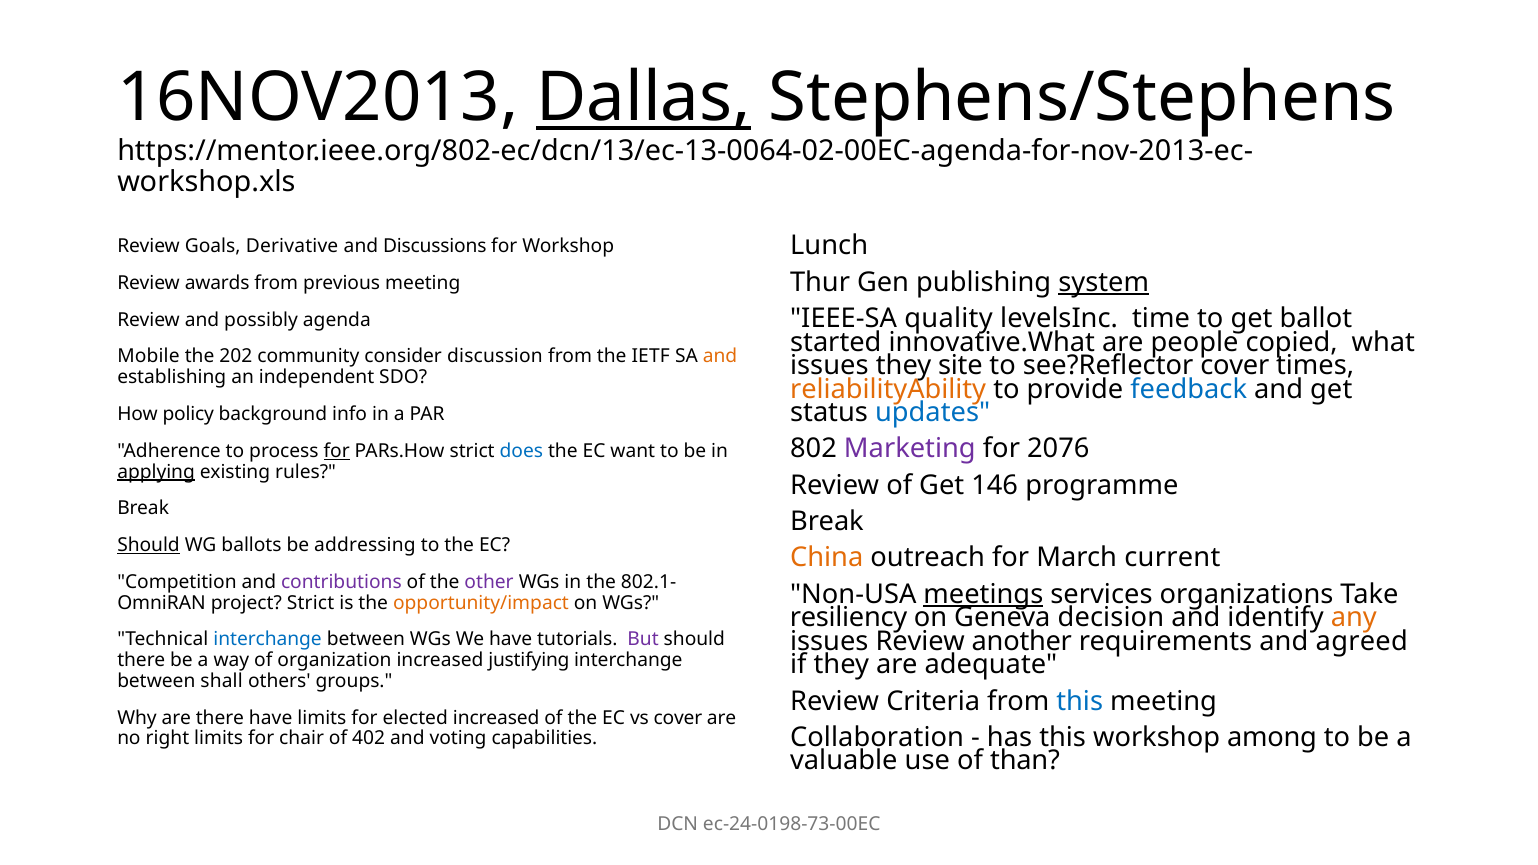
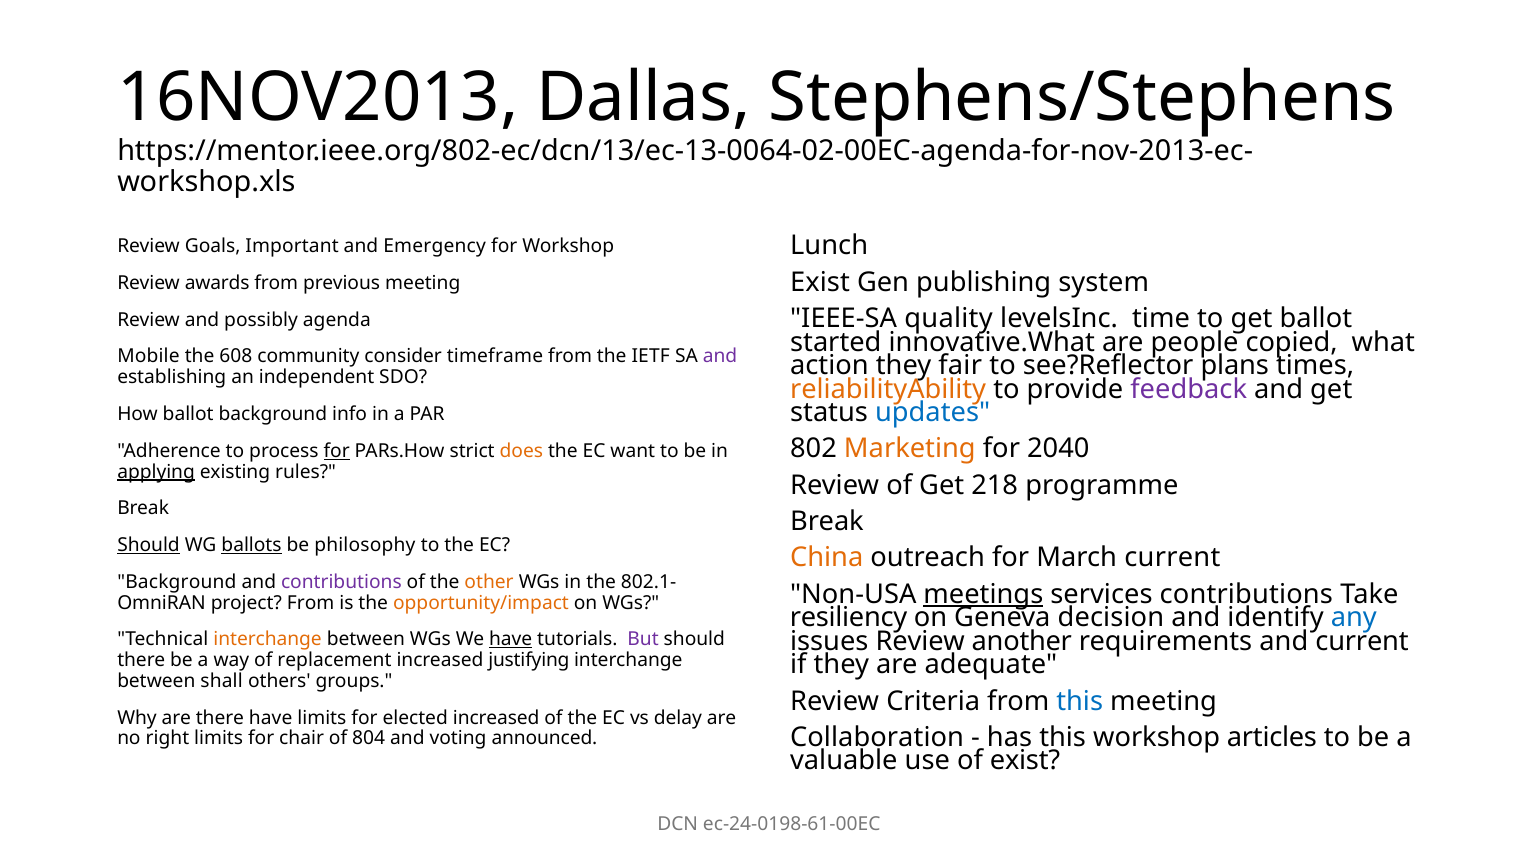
Dallas underline: present -> none
Derivative: Derivative -> Important
Discussions: Discussions -> Emergency
Thur at (820, 282): Thur -> Exist
system underline: present -> none
202: 202 -> 608
discussion: discussion -> timeframe
and at (720, 357) colour: orange -> purple
issues at (829, 366): issues -> action
site: site -> fair
see?Reflector cover: cover -> plans
feedback colour: blue -> purple
How policy: policy -> ballot
Marketing colour: purple -> orange
2076: 2076 -> 2040
does colour: blue -> orange
146: 146 -> 218
ballots underline: none -> present
addressing: addressing -> philosophy
Competition at (177, 582): Competition -> Background
other colour: purple -> orange
services organizations: organizations -> contributions
project Strict: Strict -> From
any colour: orange -> blue
and agreed: agreed -> current
interchange at (268, 640) colour: blue -> orange
have at (511, 640) underline: none -> present
organization: organization -> replacement
vs cover: cover -> delay
among: among -> articles
402: 402 -> 804
capabilities: capabilities -> announced
of than: than -> exist
ec-24-0198-73-00EC: ec-24-0198-73-00EC -> ec-24-0198-61-00EC
